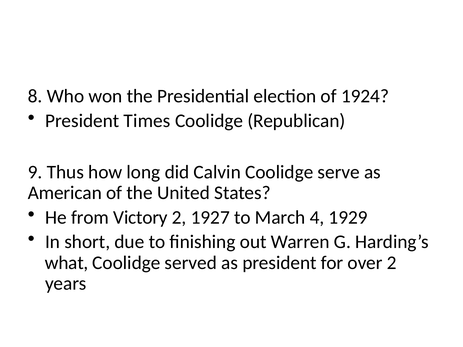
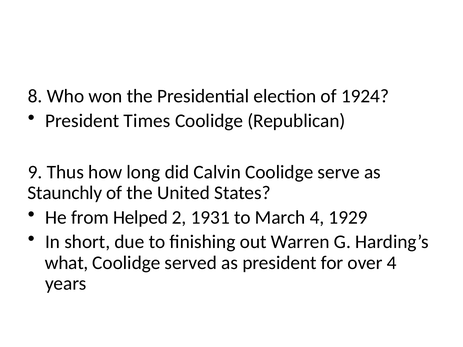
American: American -> Staunchly
Victory: Victory -> Helped
1927: 1927 -> 1931
over 2: 2 -> 4
